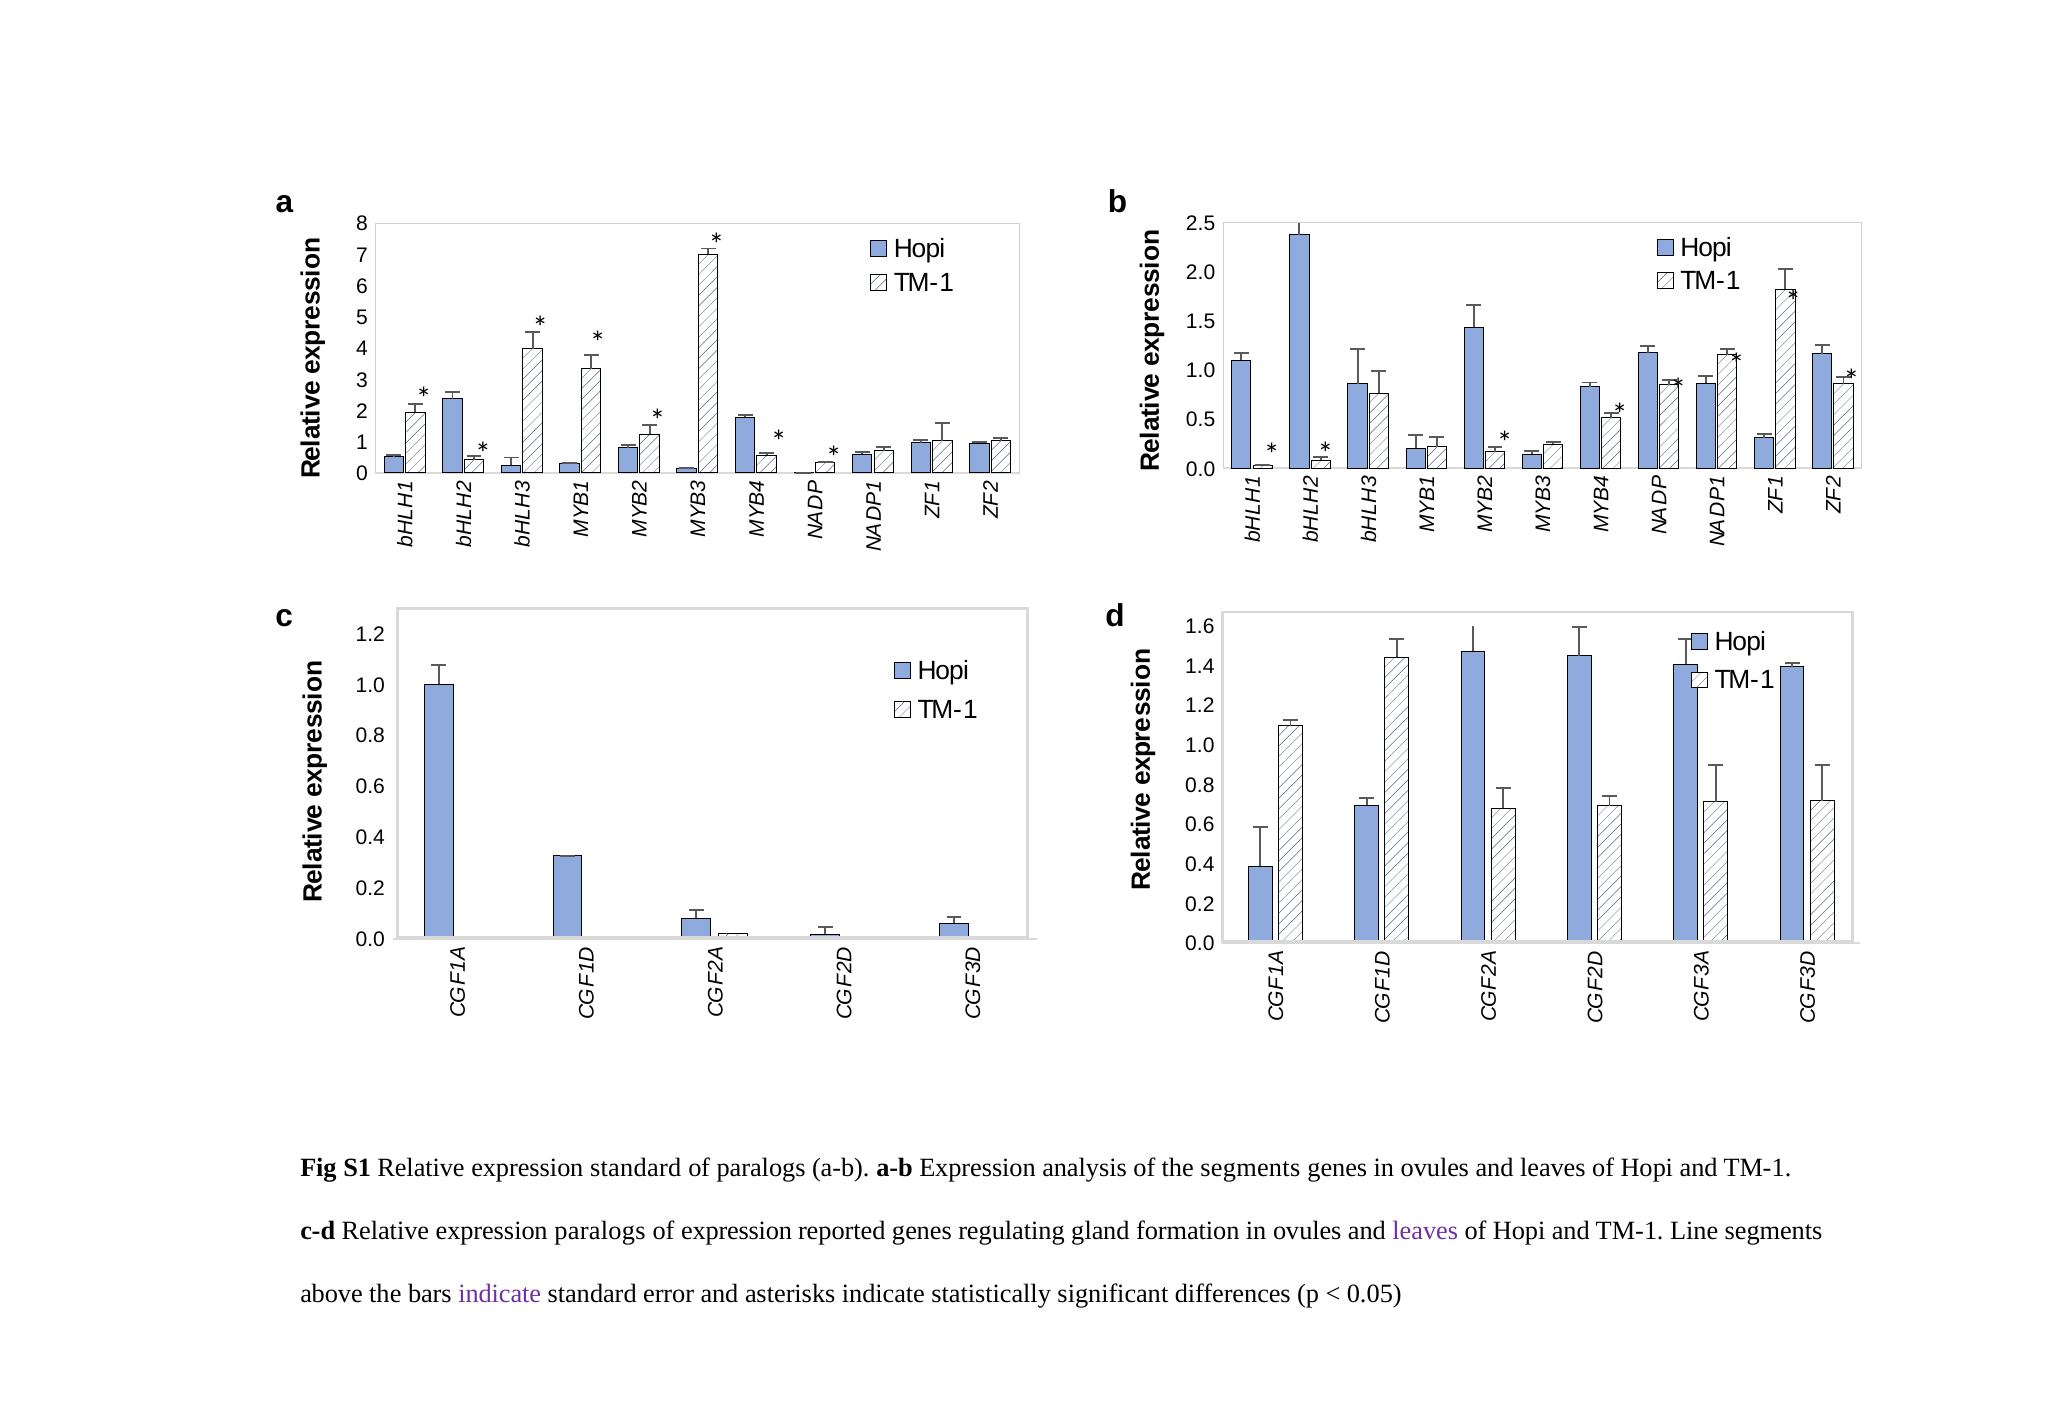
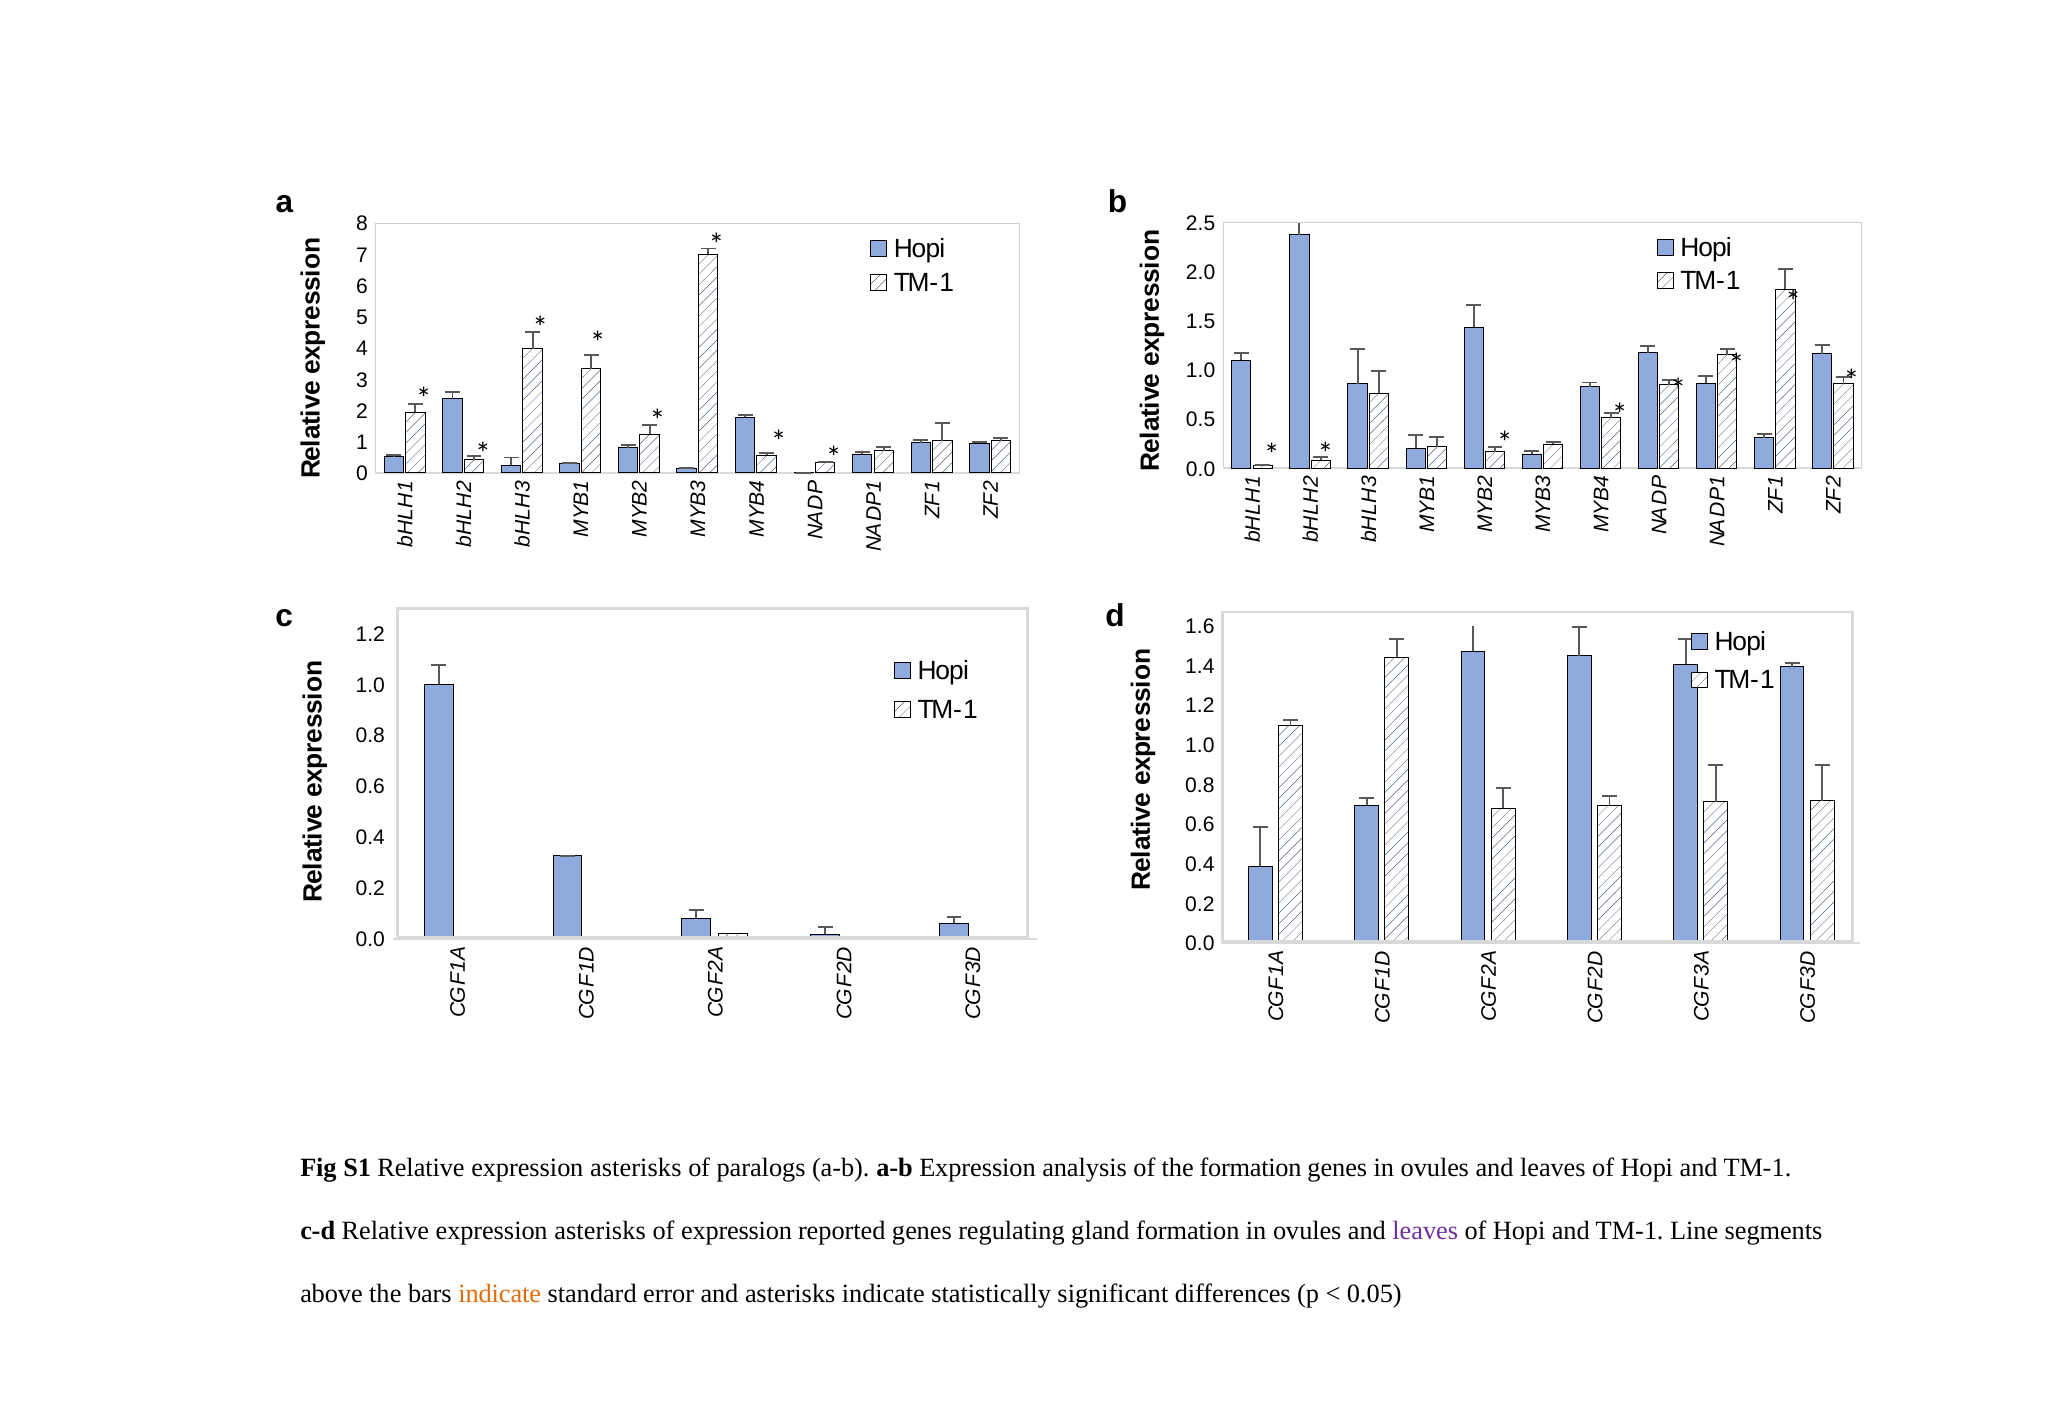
S1 Relative expression standard: standard -> asterisks
the segments: segments -> formation
c-d Relative expression paralogs: paralogs -> asterisks
indicate at (500, 1294) colour: purple -> orange
